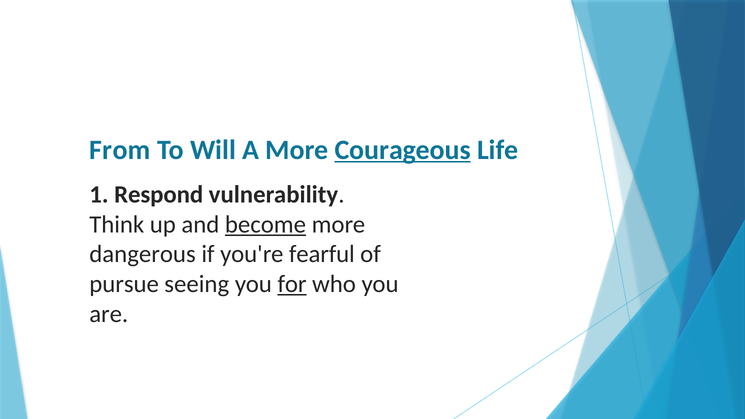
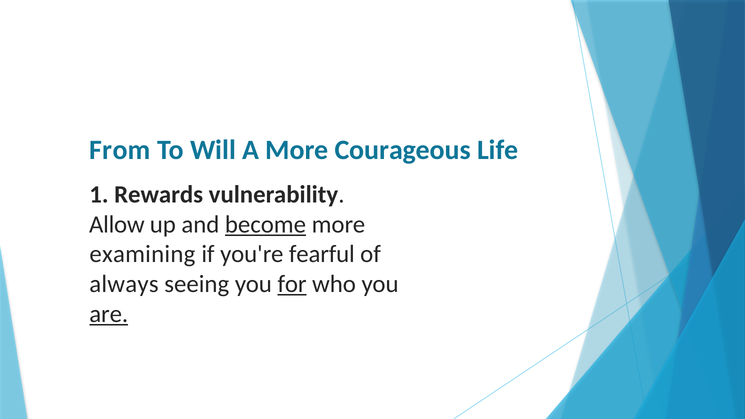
Courageous underline: present -> none
Respond: Respond -> Rewards
Think: Think -> Allow
dangerous: dangerous -> examining
pursue: pursue -> always
are underline: none -> present
